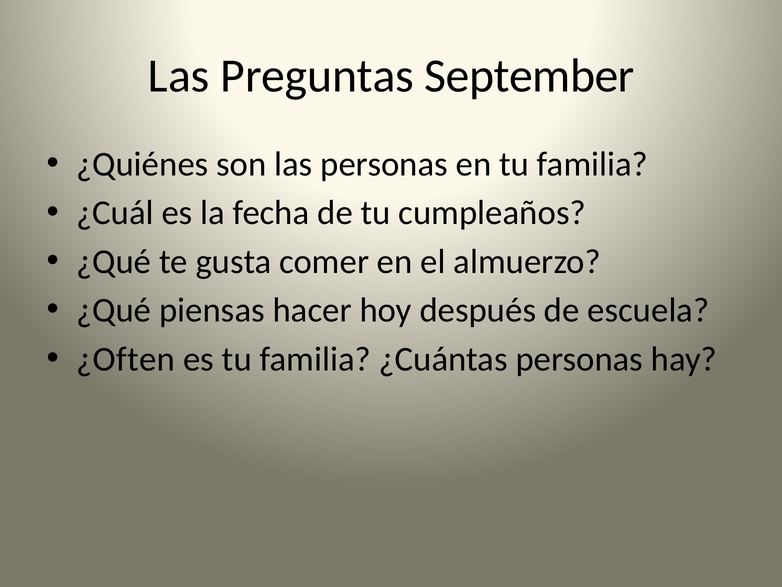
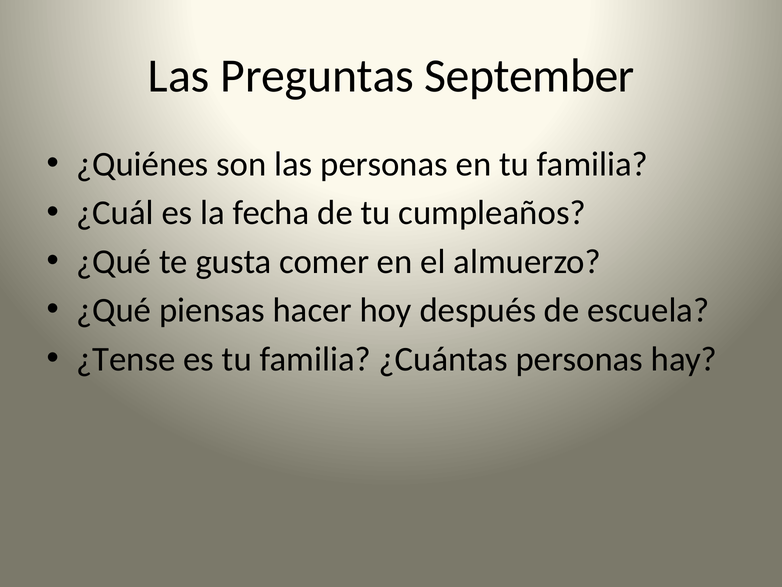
¿Often: ¿Often -> ¿Tense
